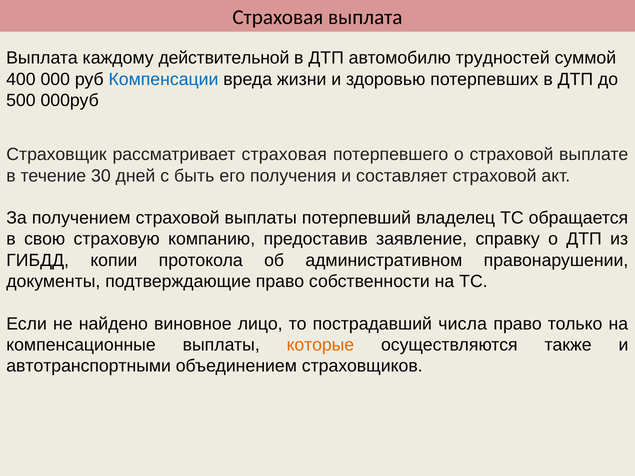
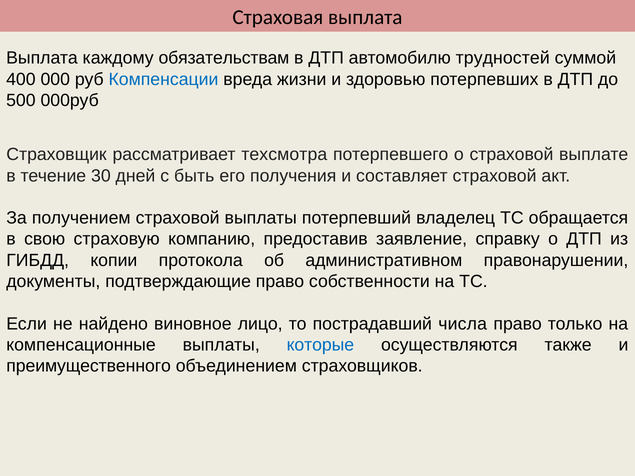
действительной: действительной -> обязательствам
рассматривает страховая: страховая -> техсмотра
которые colour: orange -> blue
автотранспортными: автотранспортными -> преимущественного
